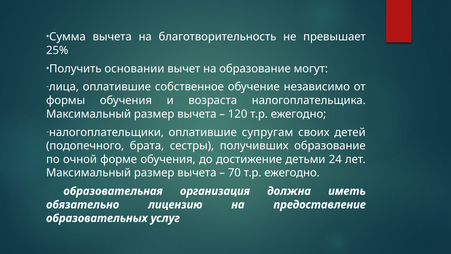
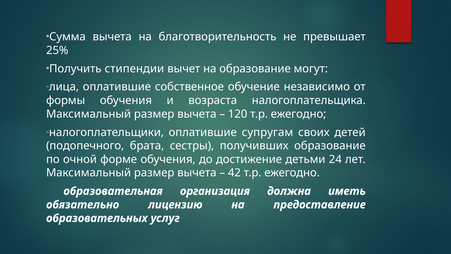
основании: основании -> стипендии
70: 70 -> 42
